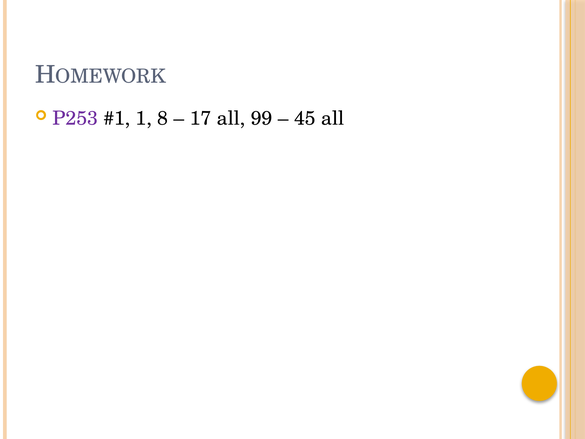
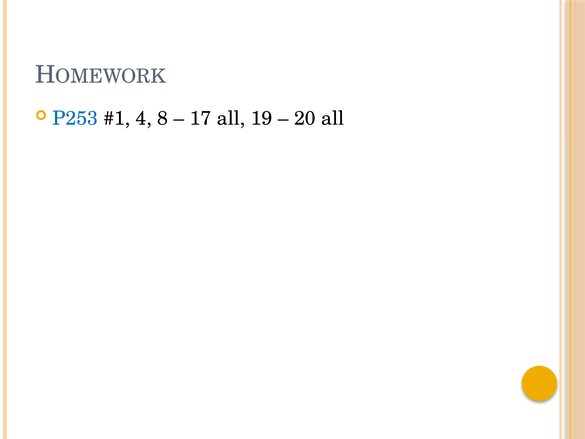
P253 colour: purple -> blue
1: 1 -> 4
99: 99 -> 19
45: 45 -> 20
